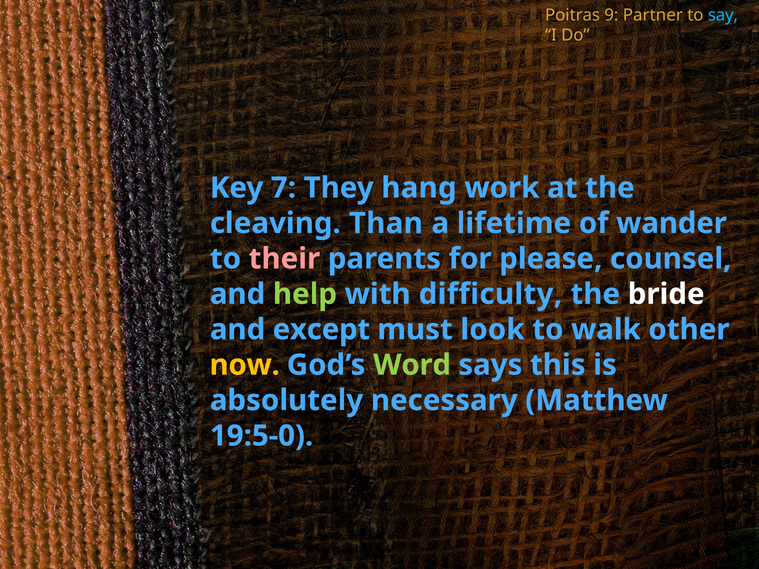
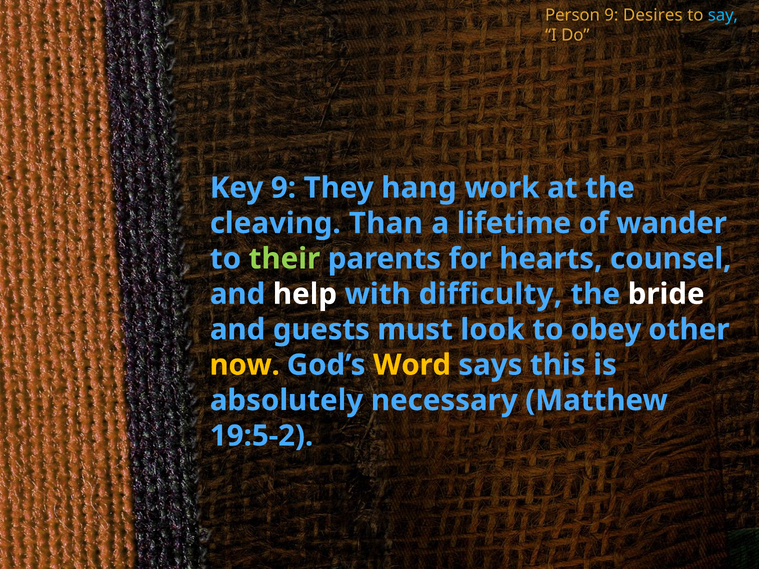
Poitras: Poitras -> Person
Partner: Partner -> Desires
Key 7: 7 -> 9
their colour: pink -> light green
please: please -> hearts
help colour: light green -> white
except: except -> guests
walk: walk -> obey
Word colour: light green -> yellow
19:5-0: 19:5-0 -> 19:5-2
